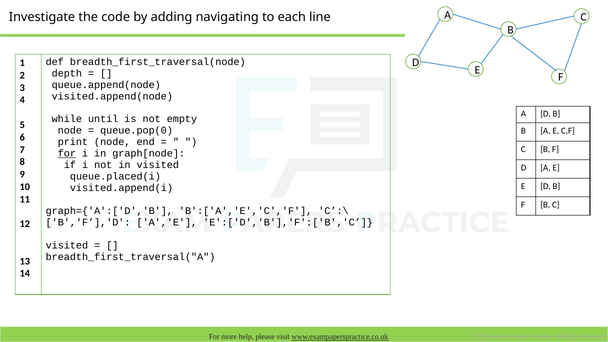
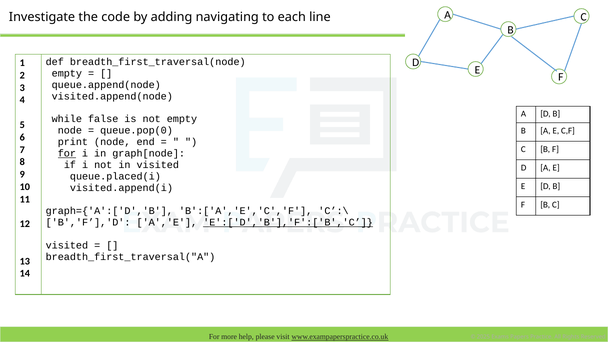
depth at (67, 73): depth -> empty
until: until -> false
E':['D','B'],'F':['B','C underline: none -> present
